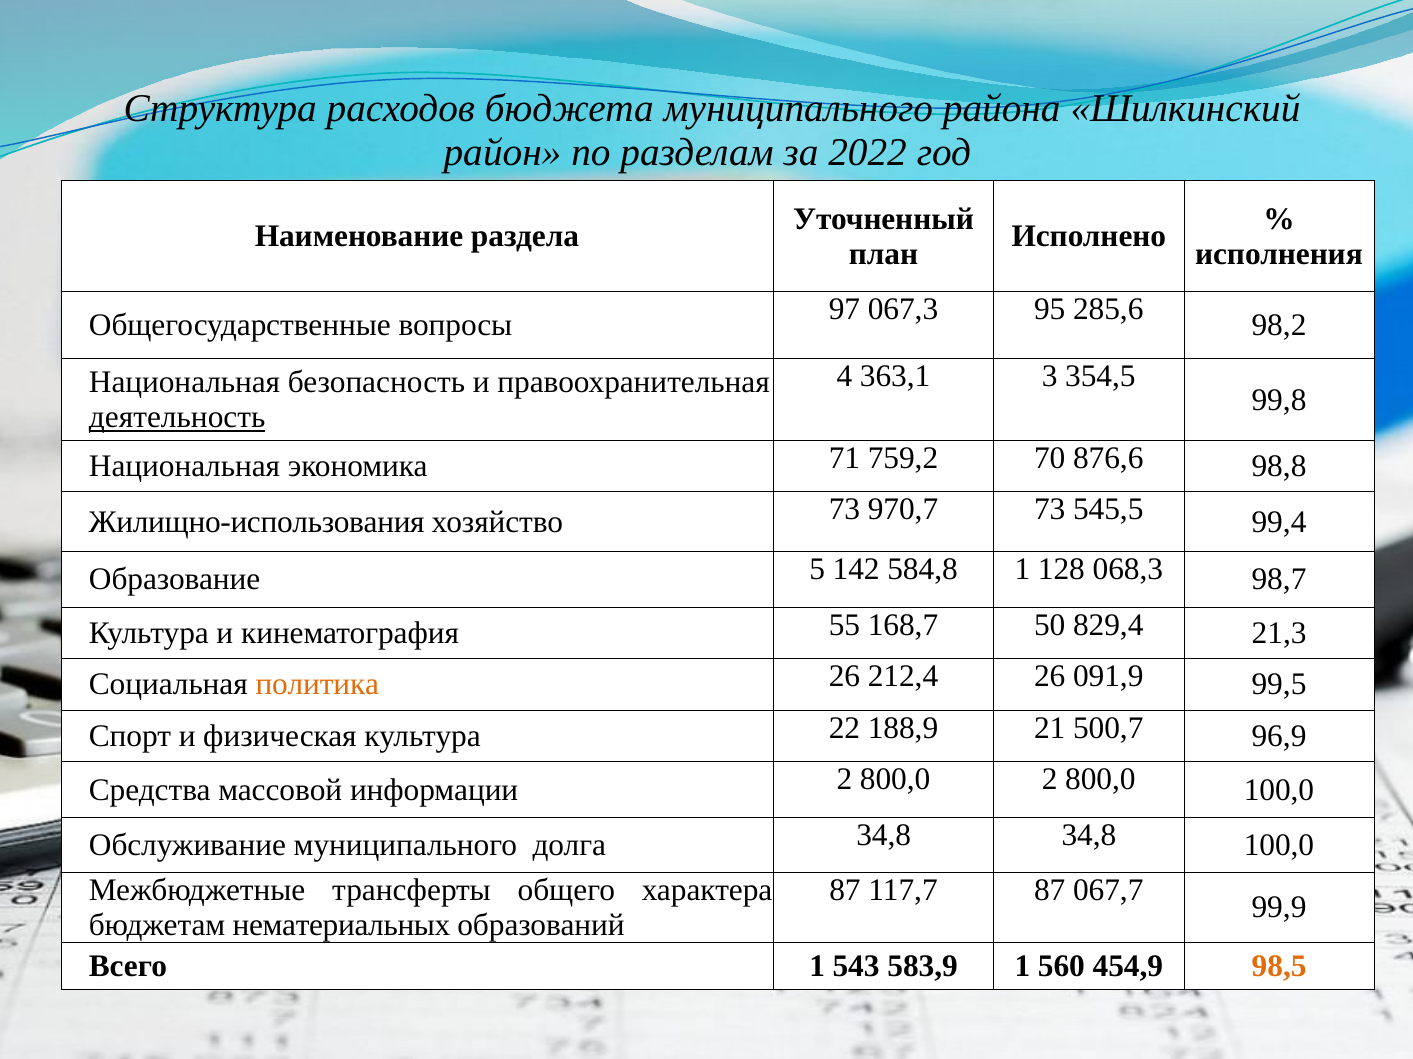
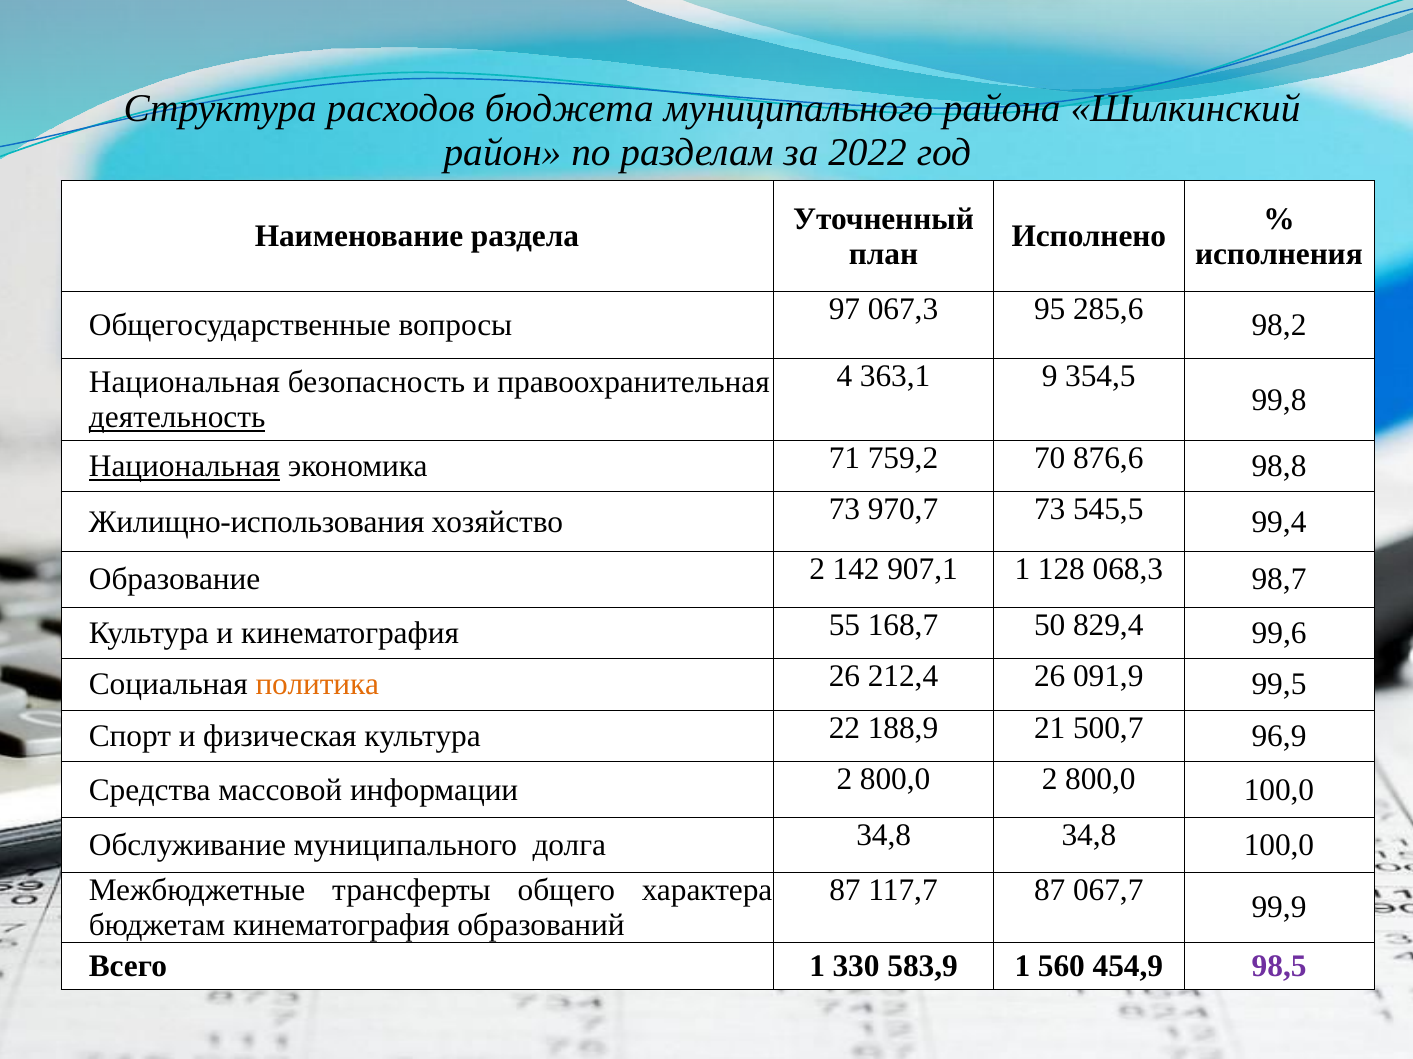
3: 3 -> 9
Национальная at (185, 467) underline: none -> present
Образование 5: 5 -> 2
584,8: 584,8 -> 907,1
21,3: 21,3 -> 99,6
бюджетам нематериальных: нематериальных -> кинематография
543: 543 -> 330
98,5 colour: orange -> purple
